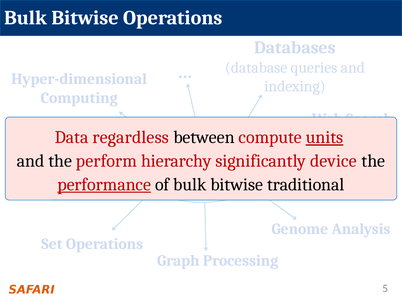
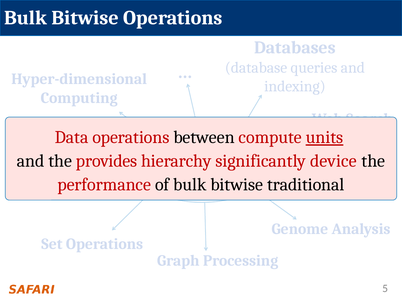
Data regardless: regardless -> operations
perform: perform -> provides
performance underline: present -> none
